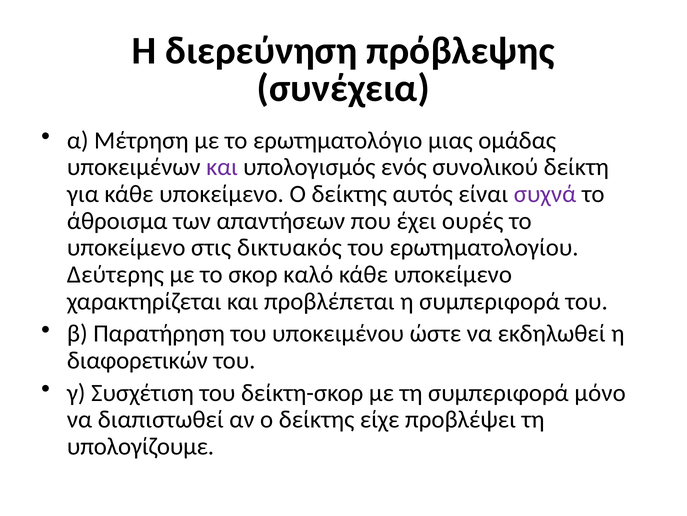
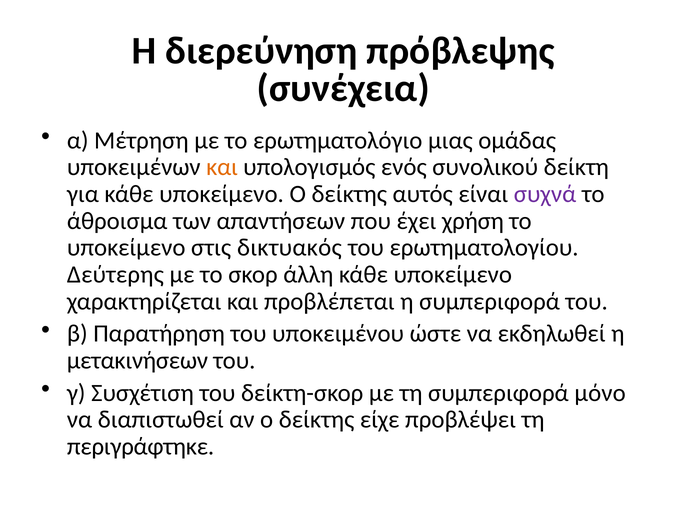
και at (222, 167) colour: purple -> orange
ουρές: ουρές -> χρήση
καλό: καλό -> άλλη
διαφορετικών: διαφορετικών -> μετακινήσεων
υπολογίζουμε: υπολογίζουμε -> περιγράφτηκε
